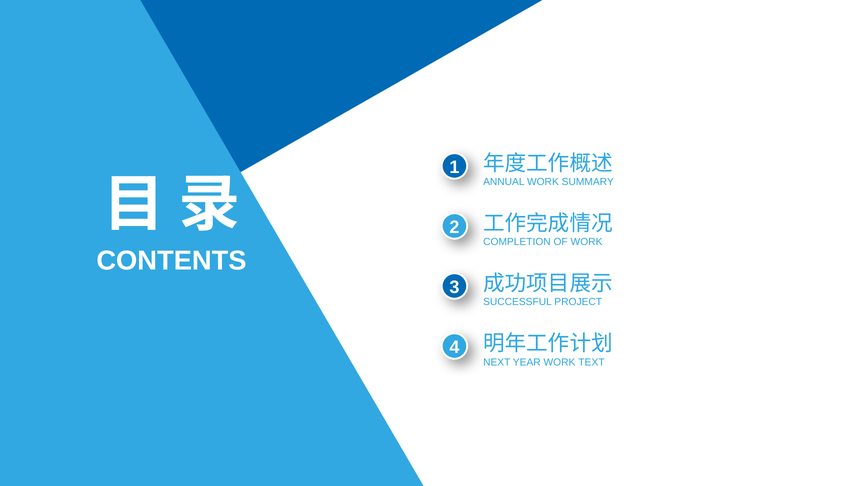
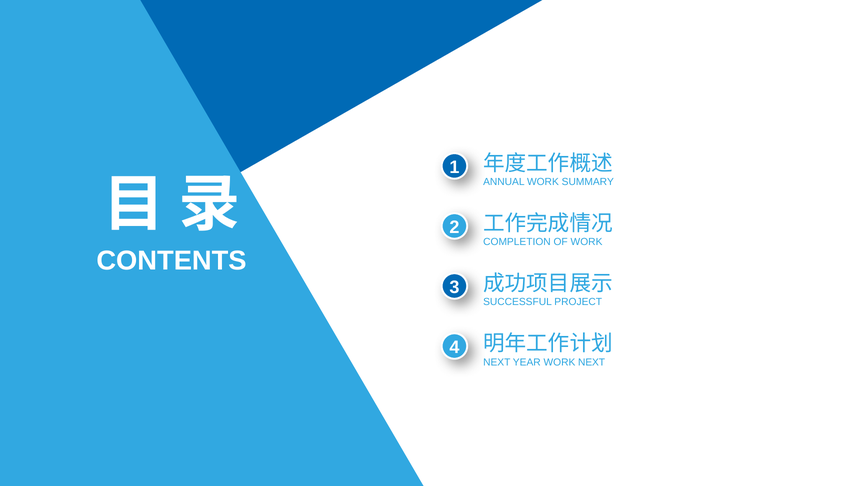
WORK TEXT: TEXT -> NEXT
